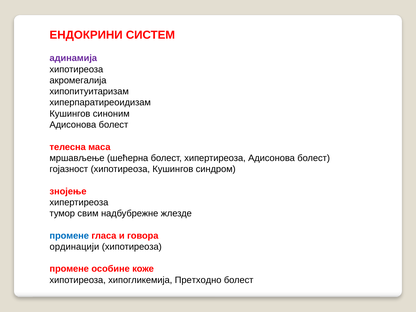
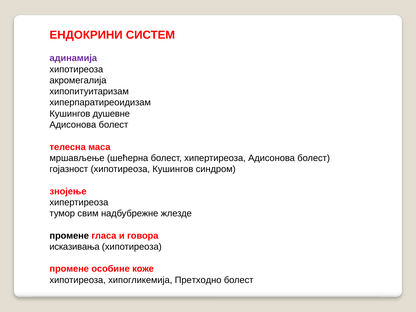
синоним: синоним -> душевне
промене at (69, 236) colour: blue -> black
ординацији: ординацији -> исказивања
